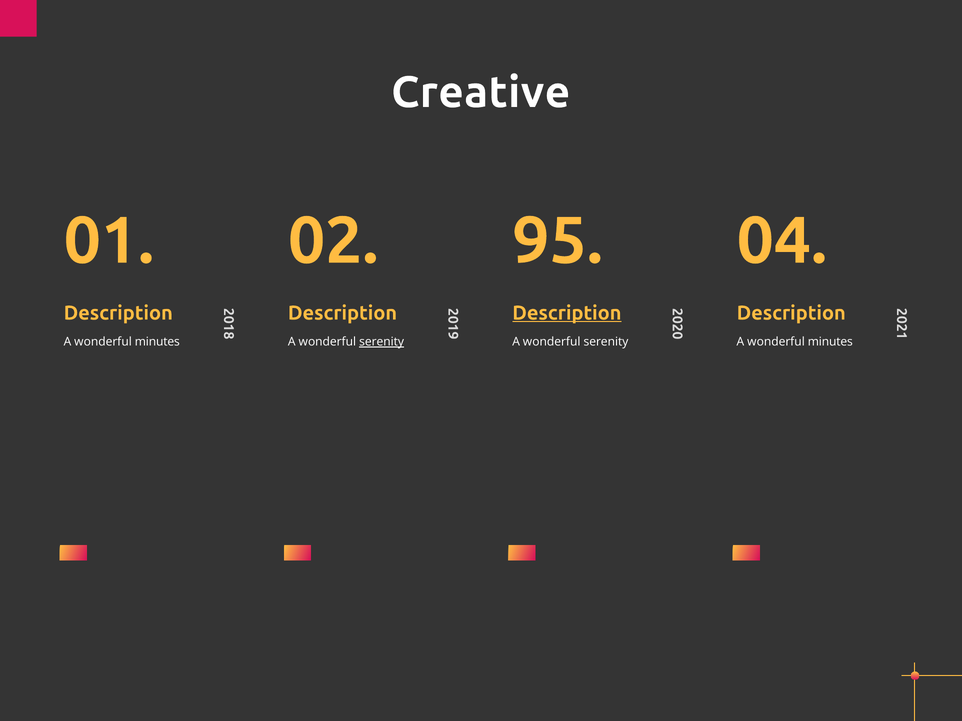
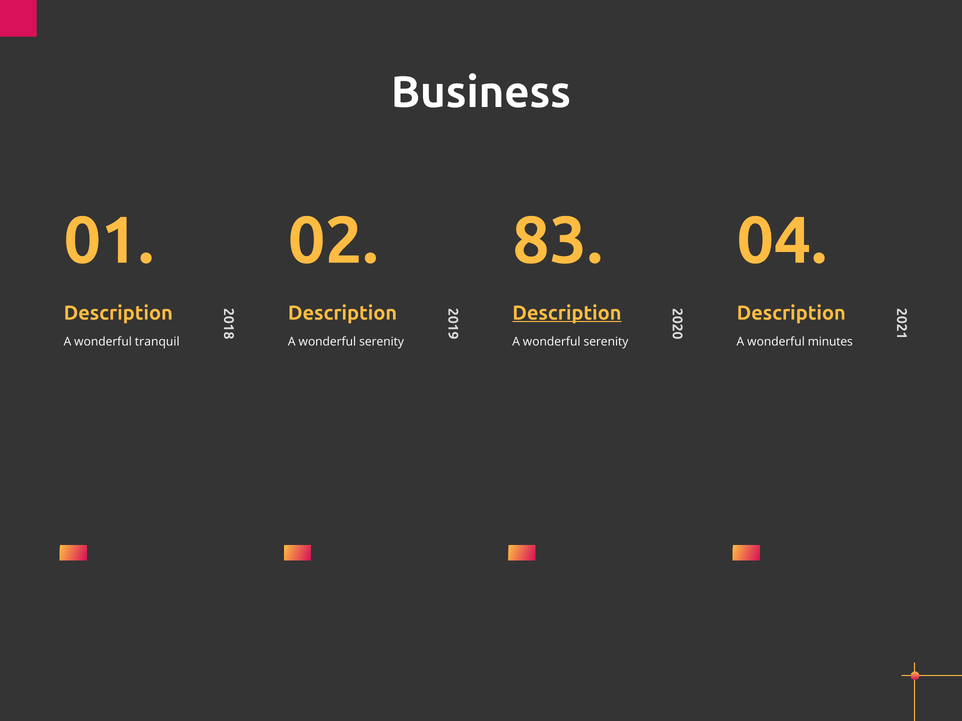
Creative: Creative -> Business
95: 95 -> 83
minutes at (157, 342): minutes -> tranquil
serenity at (382, 342) underline: present -> none
